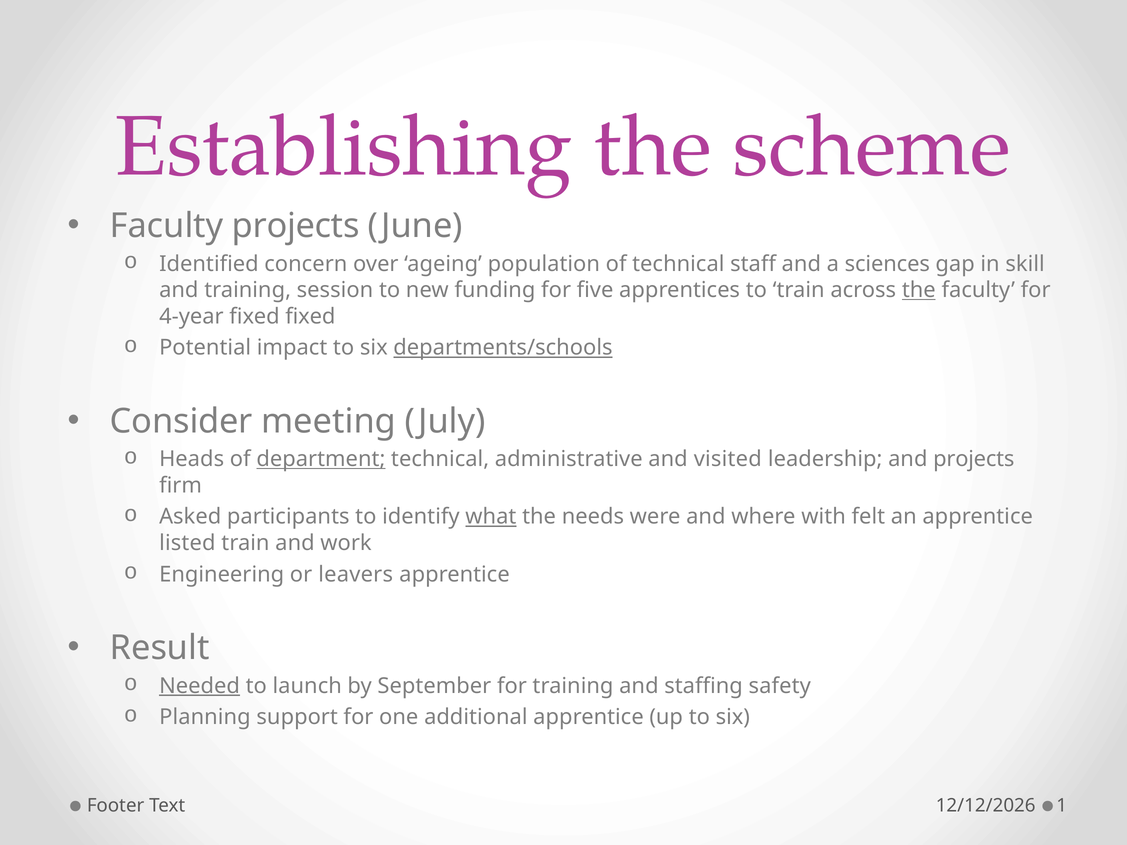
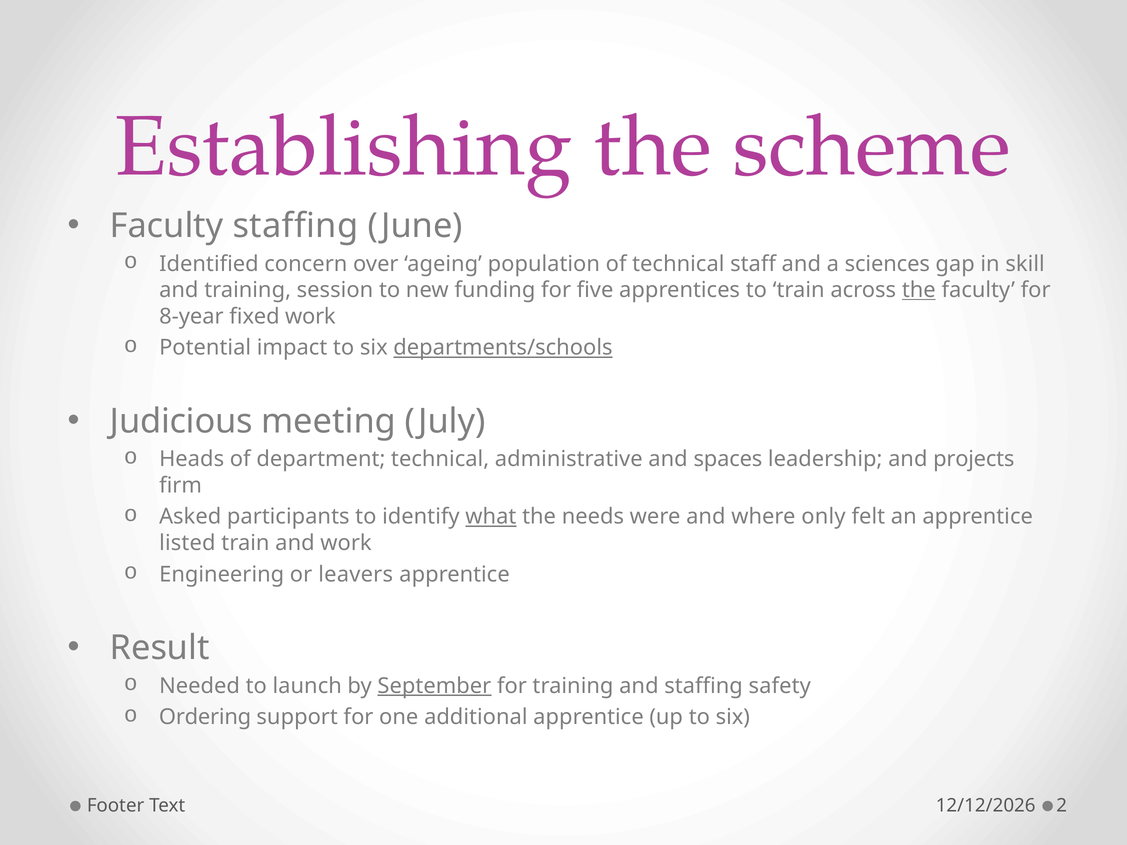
Faculty projects: projects -> staffing
4-year: 4-year -> 8-year
fixed fixed: fixed -> work
Consider: Consider -> Judicious
department underline: present -> none
visited: visited -> spaces
with: with -> only
Needed underline: present -> none
September underline: none -> present
Planning: Planning -> Ordering
1: 1 -> 2
